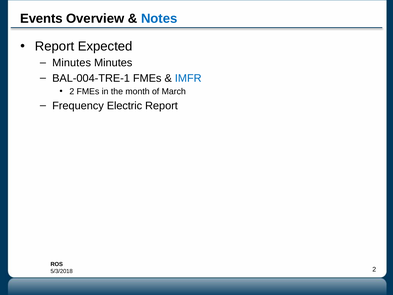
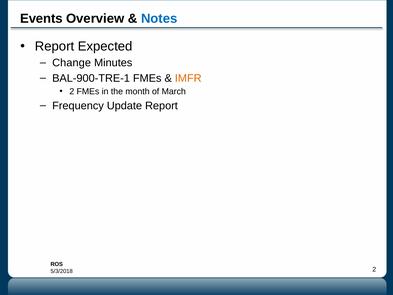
Minutes at (72, 63): Minutes -> Change
BAL-004-TRE-1: BAL-004-TRE-1 -> BAL-900-TRE-1
IMFR colour: blue -> orange
Electric: Electric -> Update
